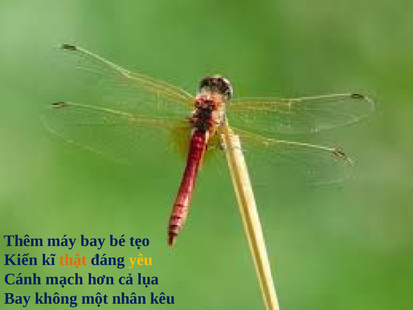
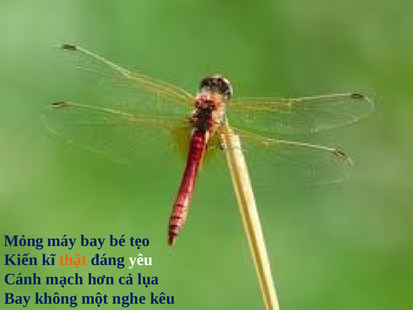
Thêm: Thêm -> Mỏng
yêu colour: yellow -> white
nhân: nhân -> nghe
